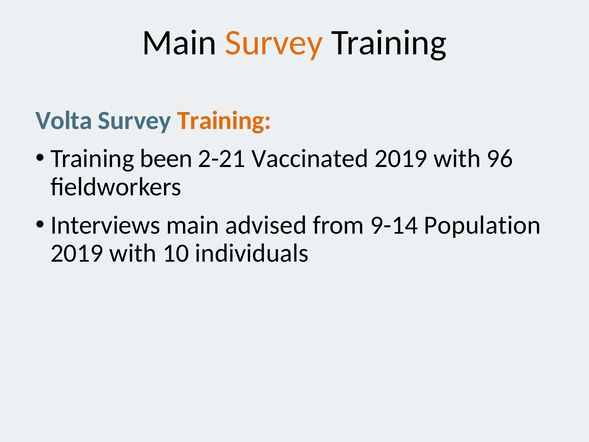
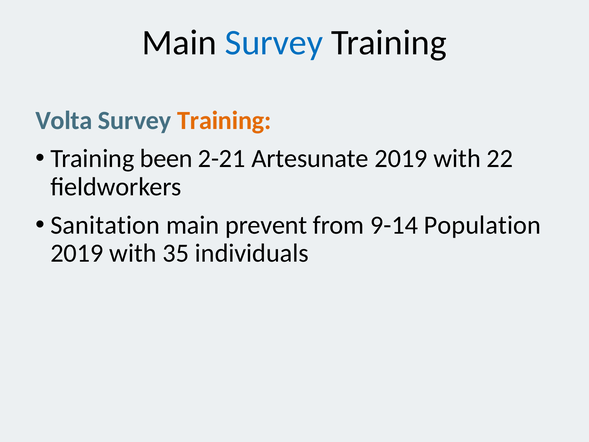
Survey at (274, 42) colour: orange -> blue
Vaccinated: Vaccinated -> Artesunate
96: 96 -> 22
Interviews: Interviews -> Sanitation
advised: advised -> prevent
10: 10 -> 35
